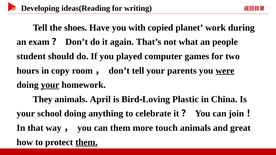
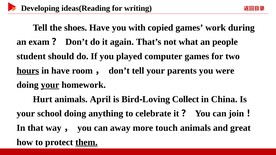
copied planet: planet -> games
hours underline: none -> present
in copy: copy -> have
were underline: present -> none
They: They -> Hurt
Plastic: Plastic -> Collect
can them: them -> away
